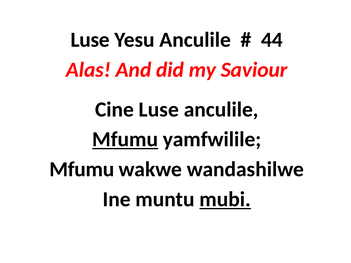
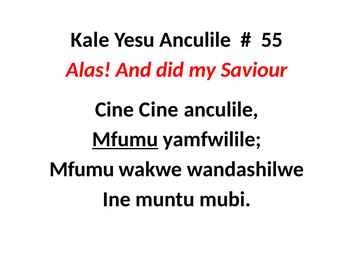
Luse at (90, 40): Luse -> Kale
44: 44 -> 55
Cine Luse: Luse -> Cine
mubi underline: present -> none
